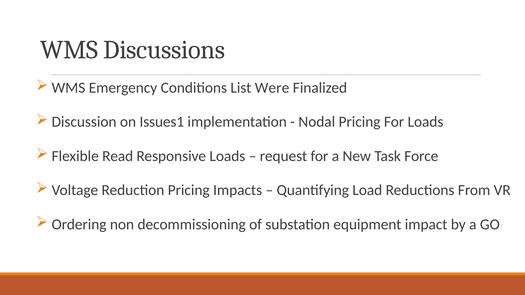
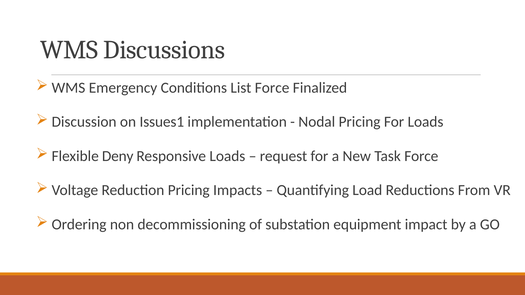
List Were: Were -> Force
Read: Read -> Deny
